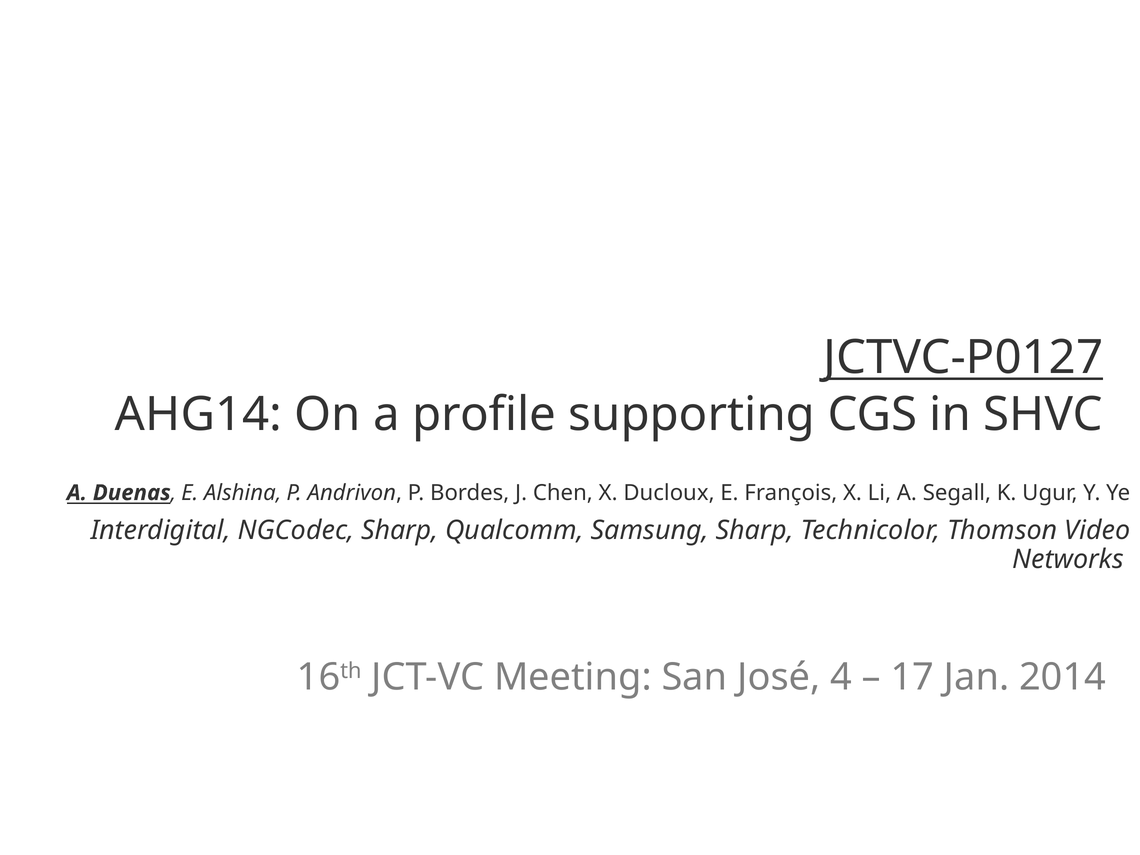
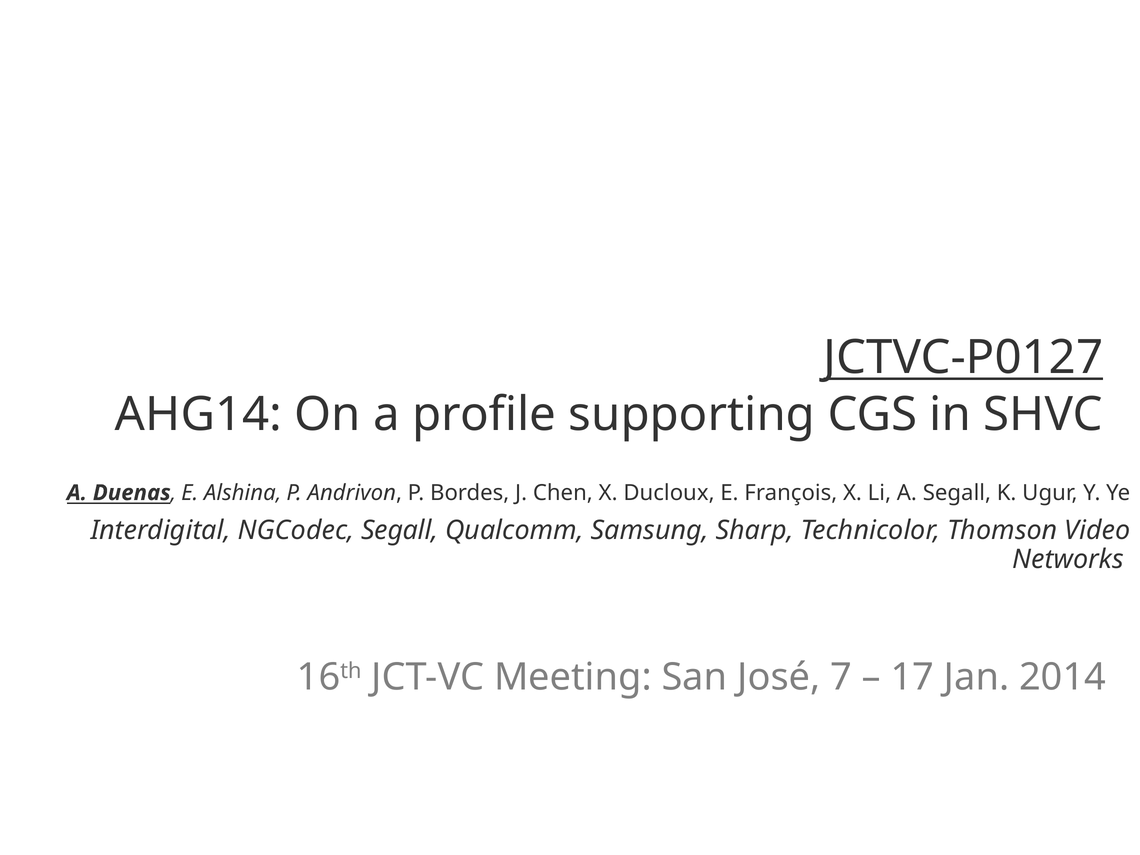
NGCodec Sharp: Sharp -> Segall
4: 4 -> 7
